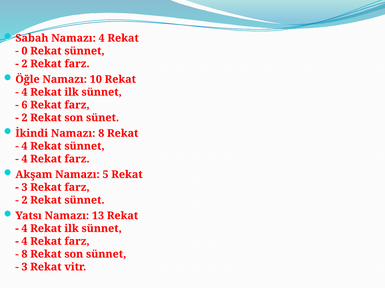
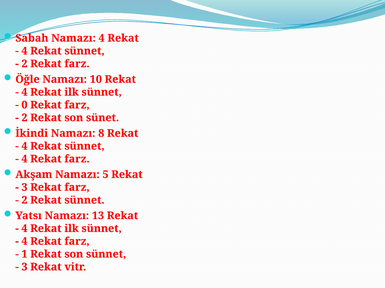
0 at (24, 51): 0 -> 4
6: 6 -> 0
8 at (24, 255): 8 -> 1
